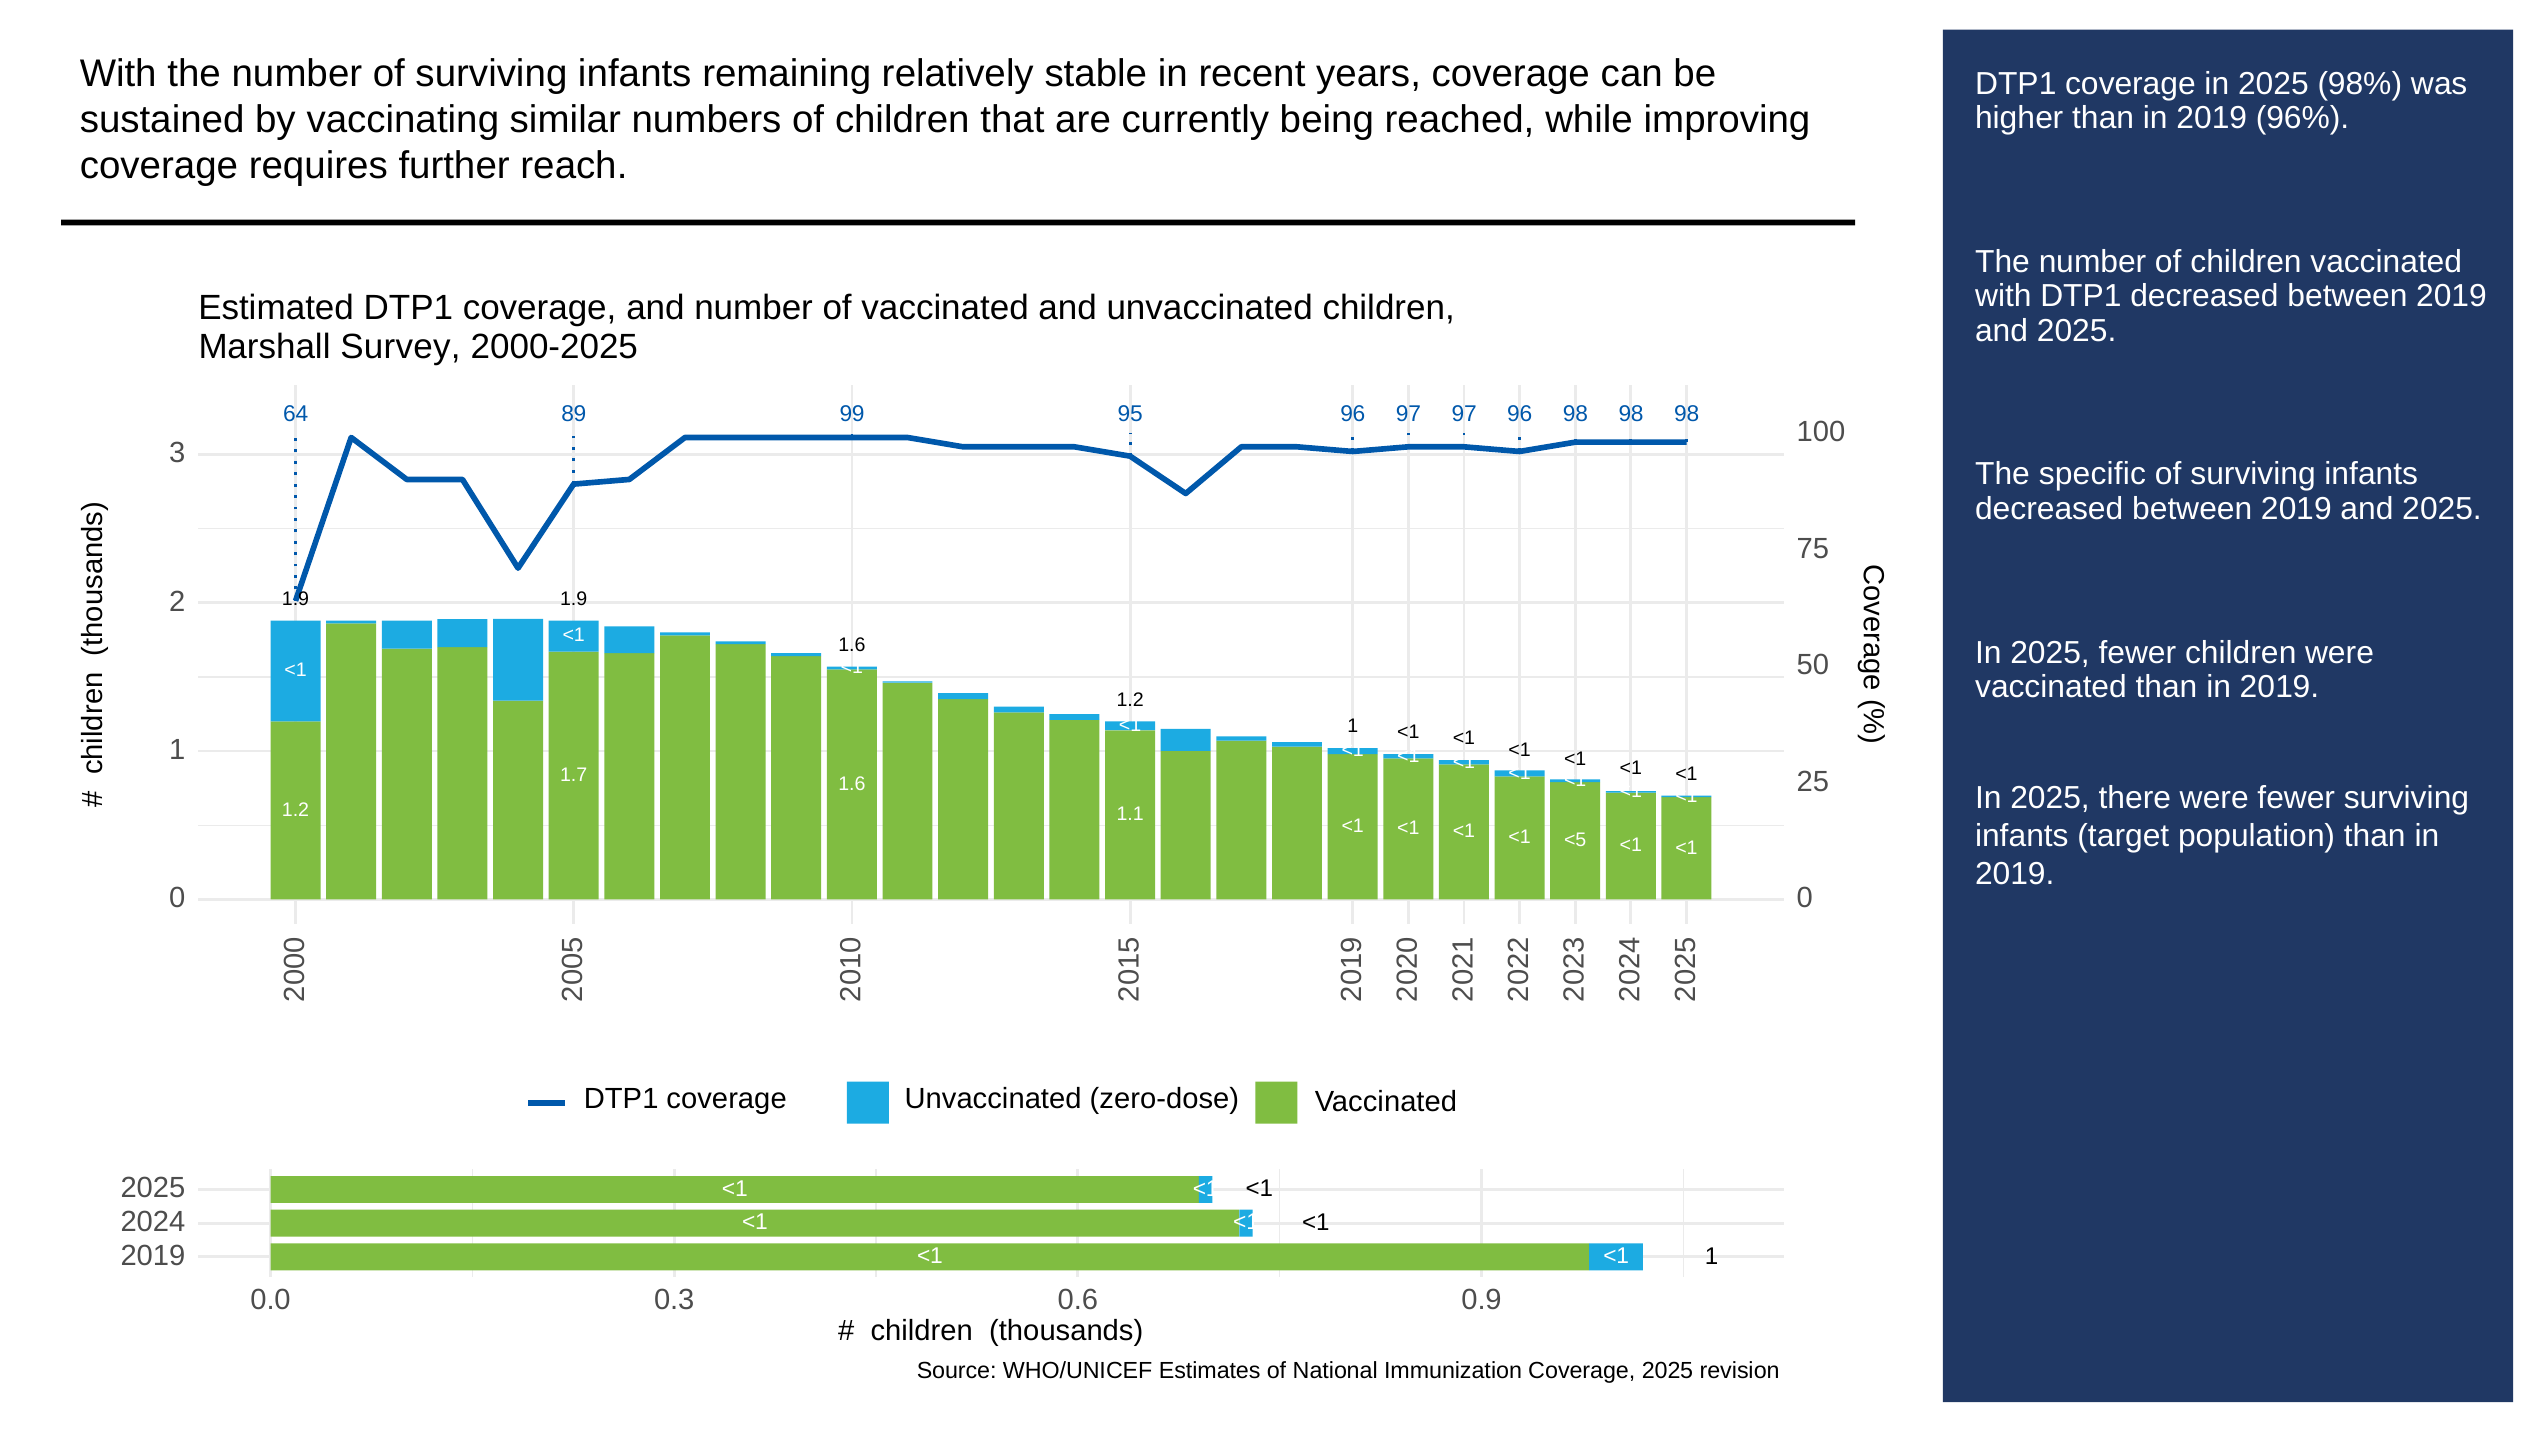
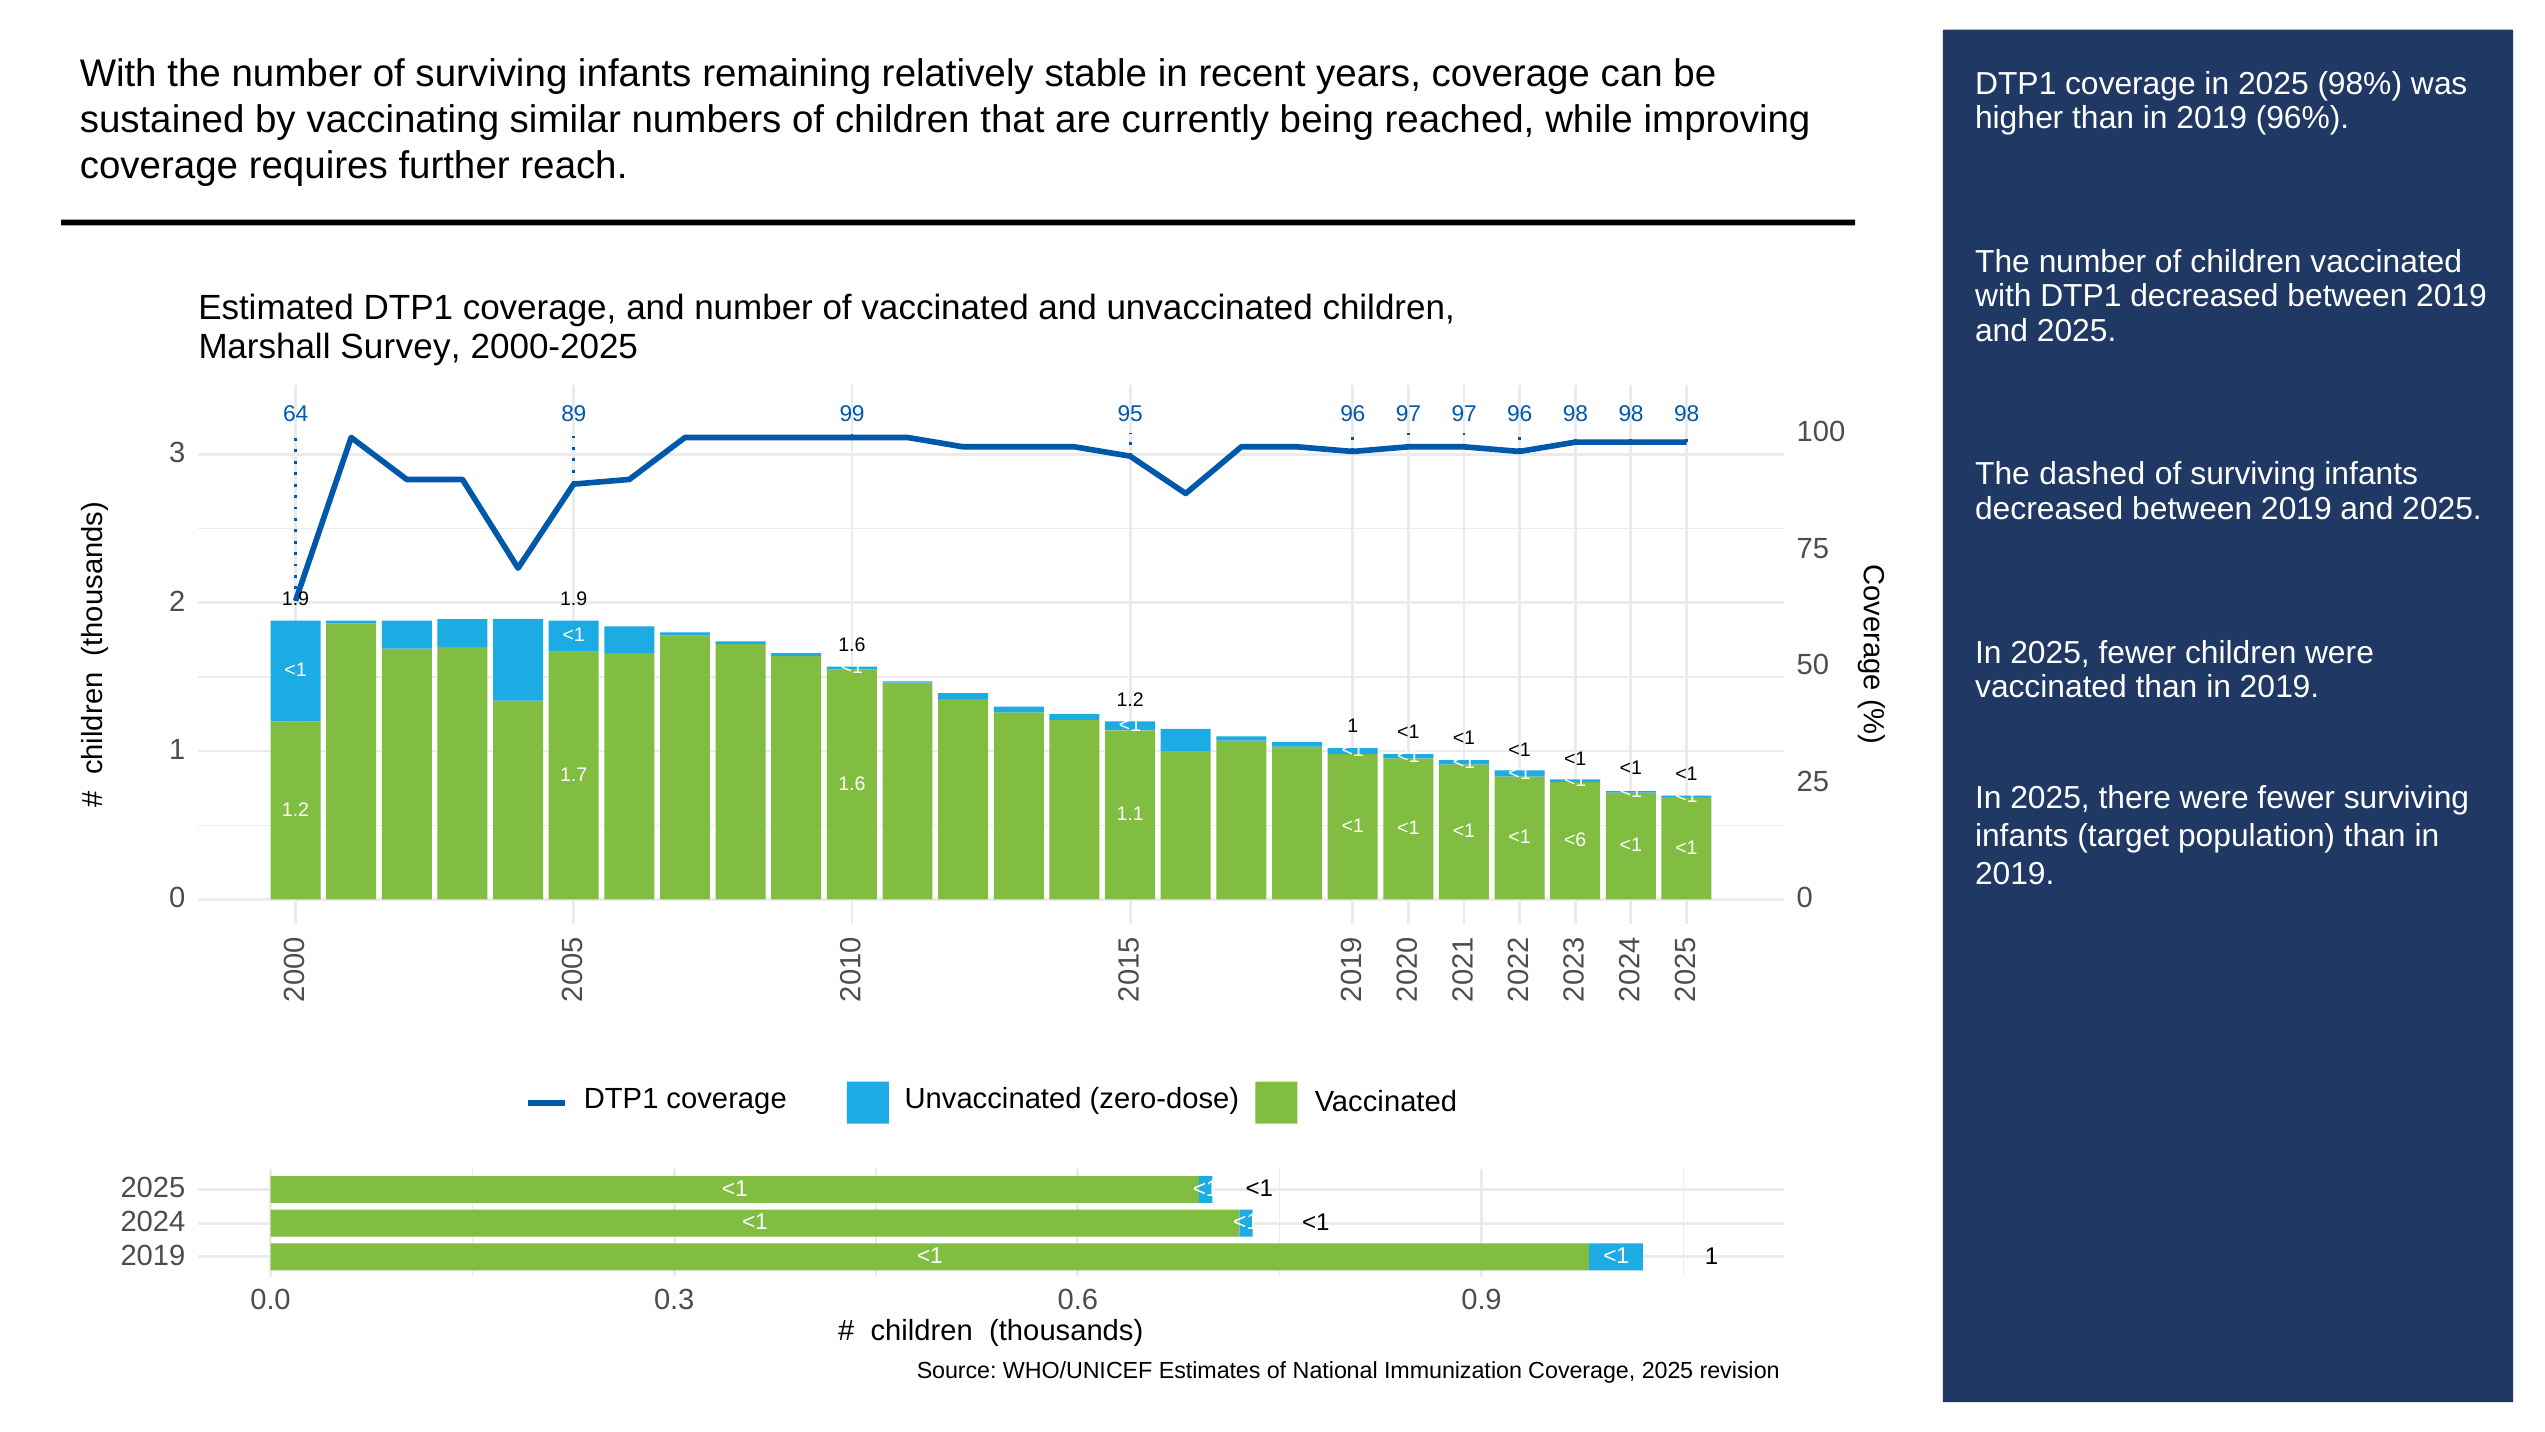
specific: specific -> dashed
<5: <5 -> <6
